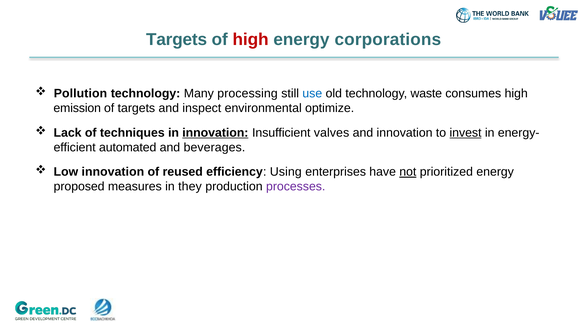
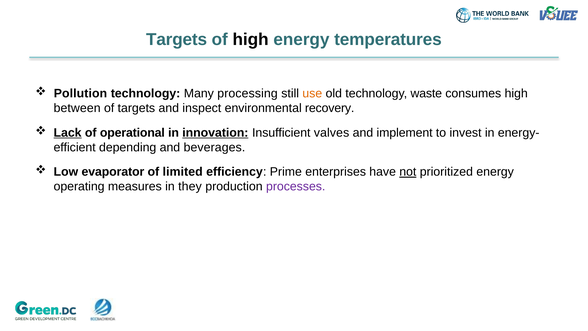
high at (251, 40) colour: red -> black
corporations: corporations -> temperatures
use colour: blue -> orange
emission: emission -> between
optimize: optimize -> recovery
Lack underline: none -> present
techniques: techniques -> operational
and innovation: innovation -> implement
invest underline: present -> none
automated: automated -> depending
Low innovation: innovation -> evaporator
reused: reused -> limited
Using: Using -> Prime
proposed: proposed -> operating
